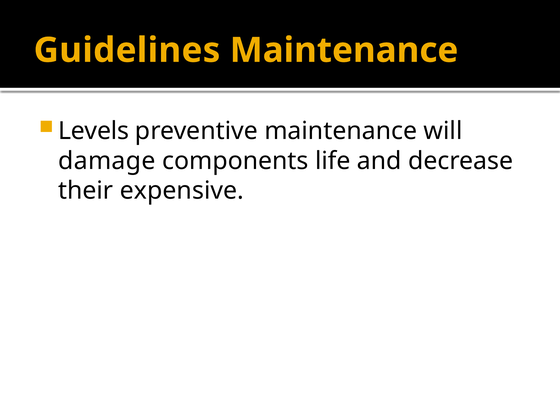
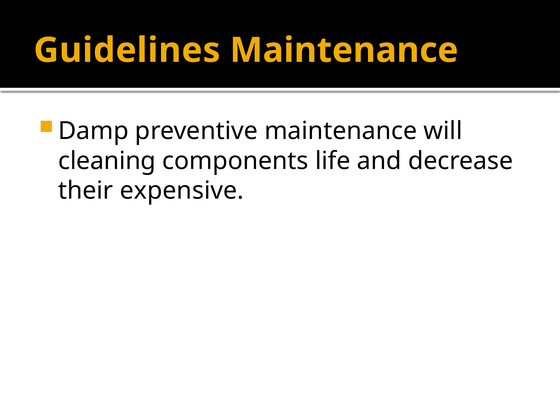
Levels: Levels -> Damp
damage: damage -> cleaning
